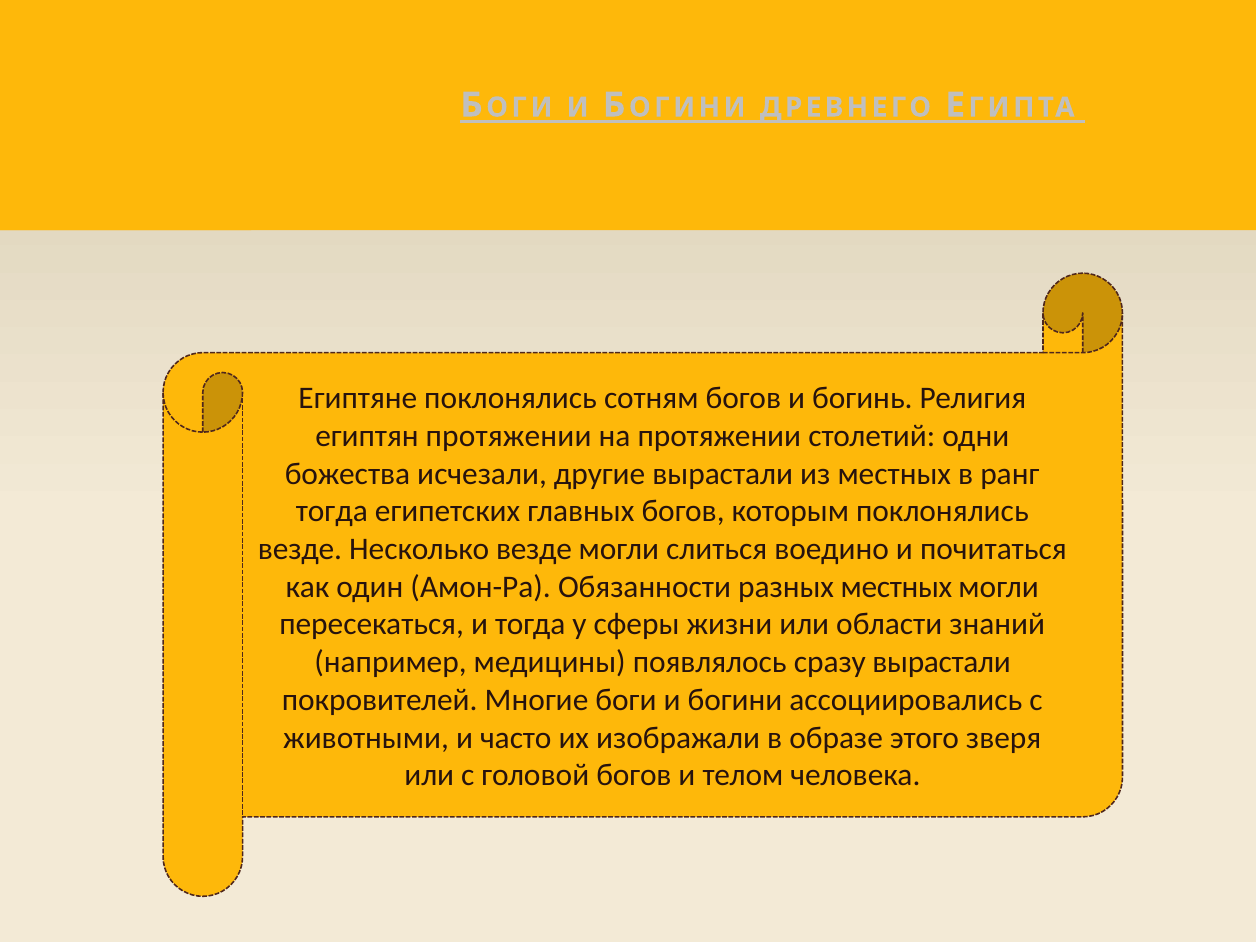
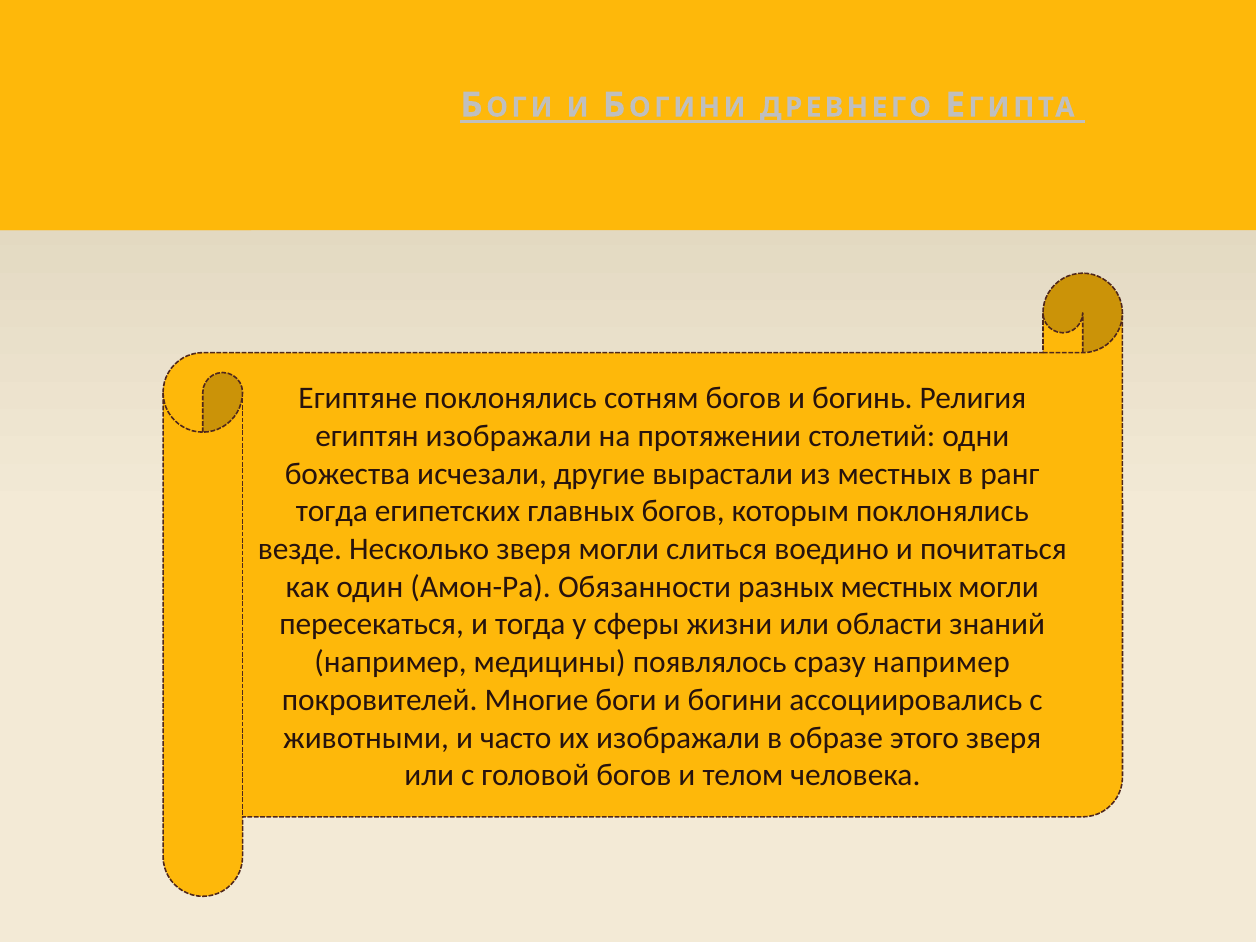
египтян протяжении: протяжении -> изображали
Несколько везде: везде -> зверя
сразу вырастали: вырастали -> например
